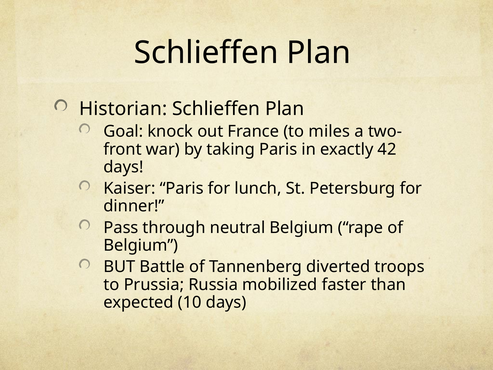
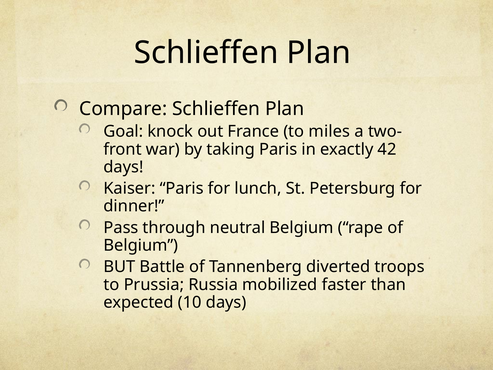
Historian: Historian -> Compare
